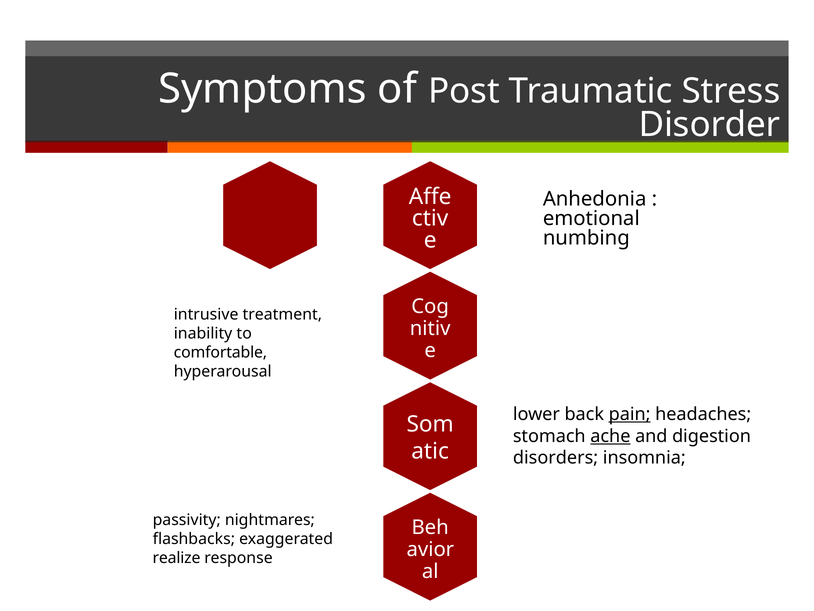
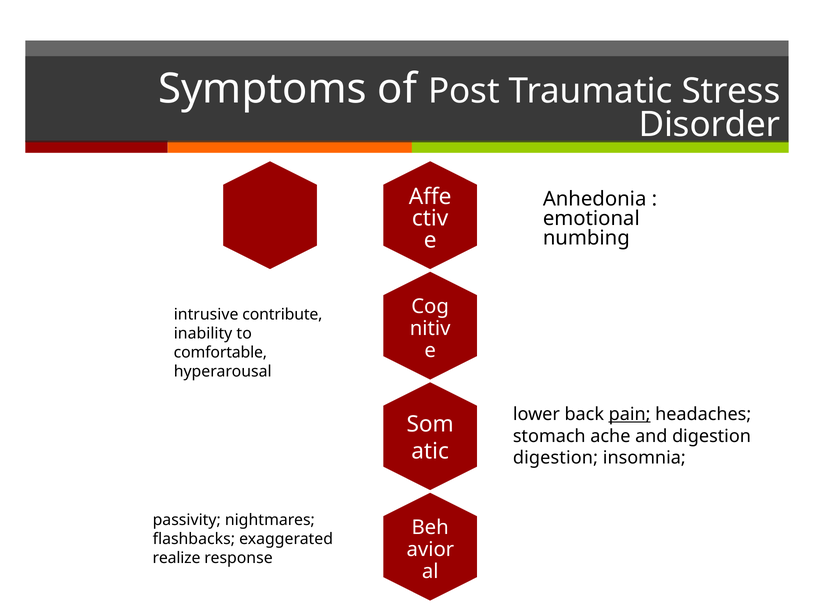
treatment: treatment -> contribute
ache underline: present -> none
disorders at (556, 457): disorders -> digestion
